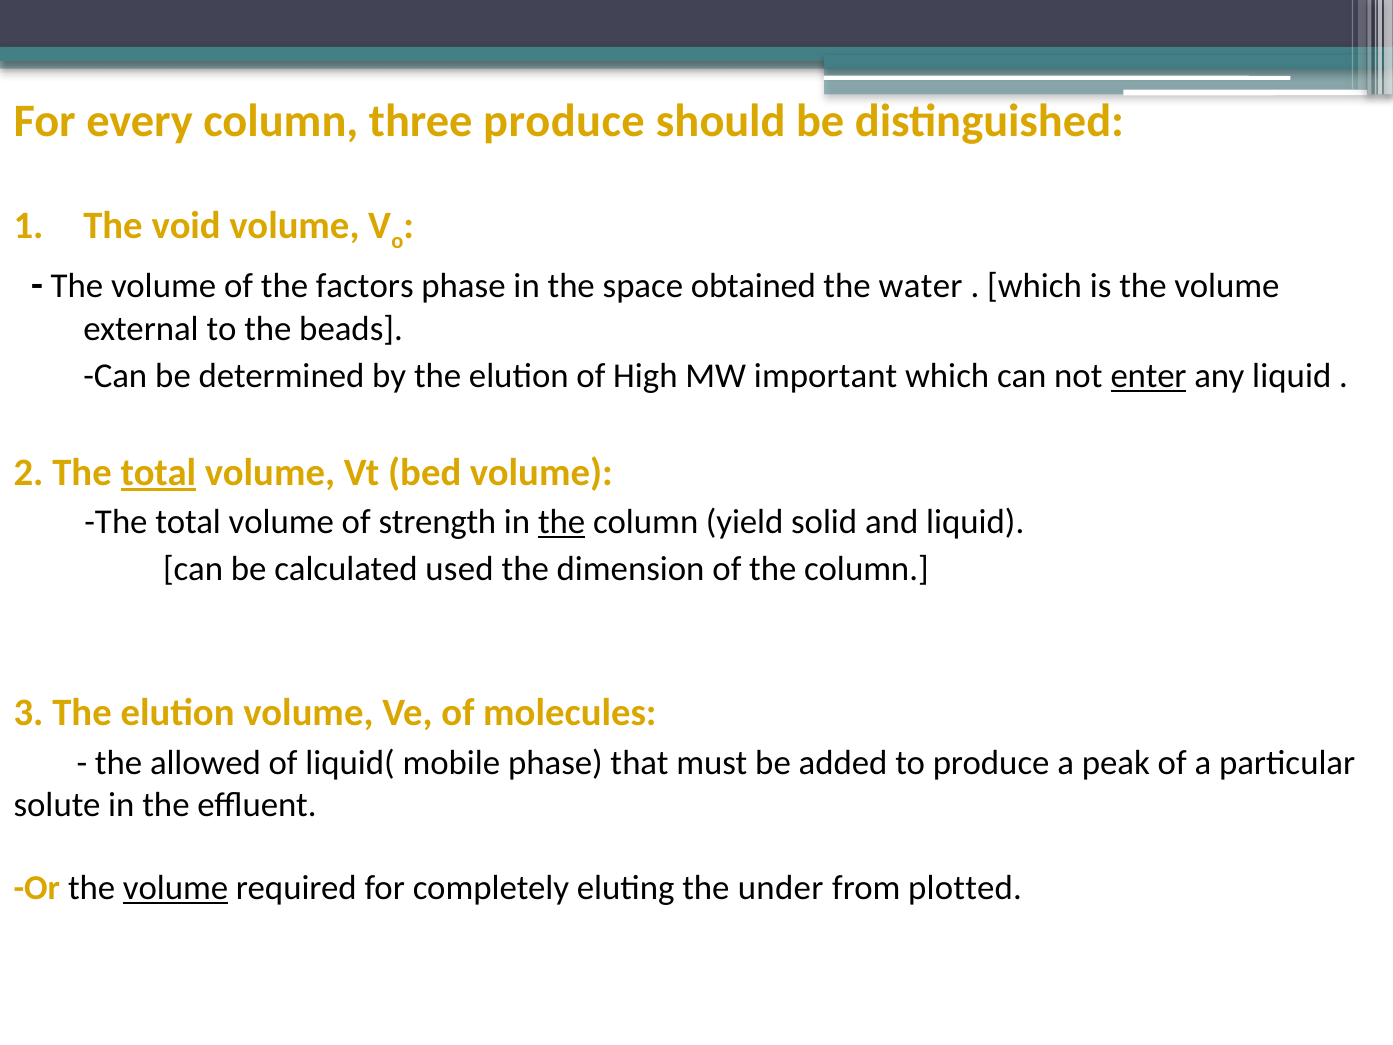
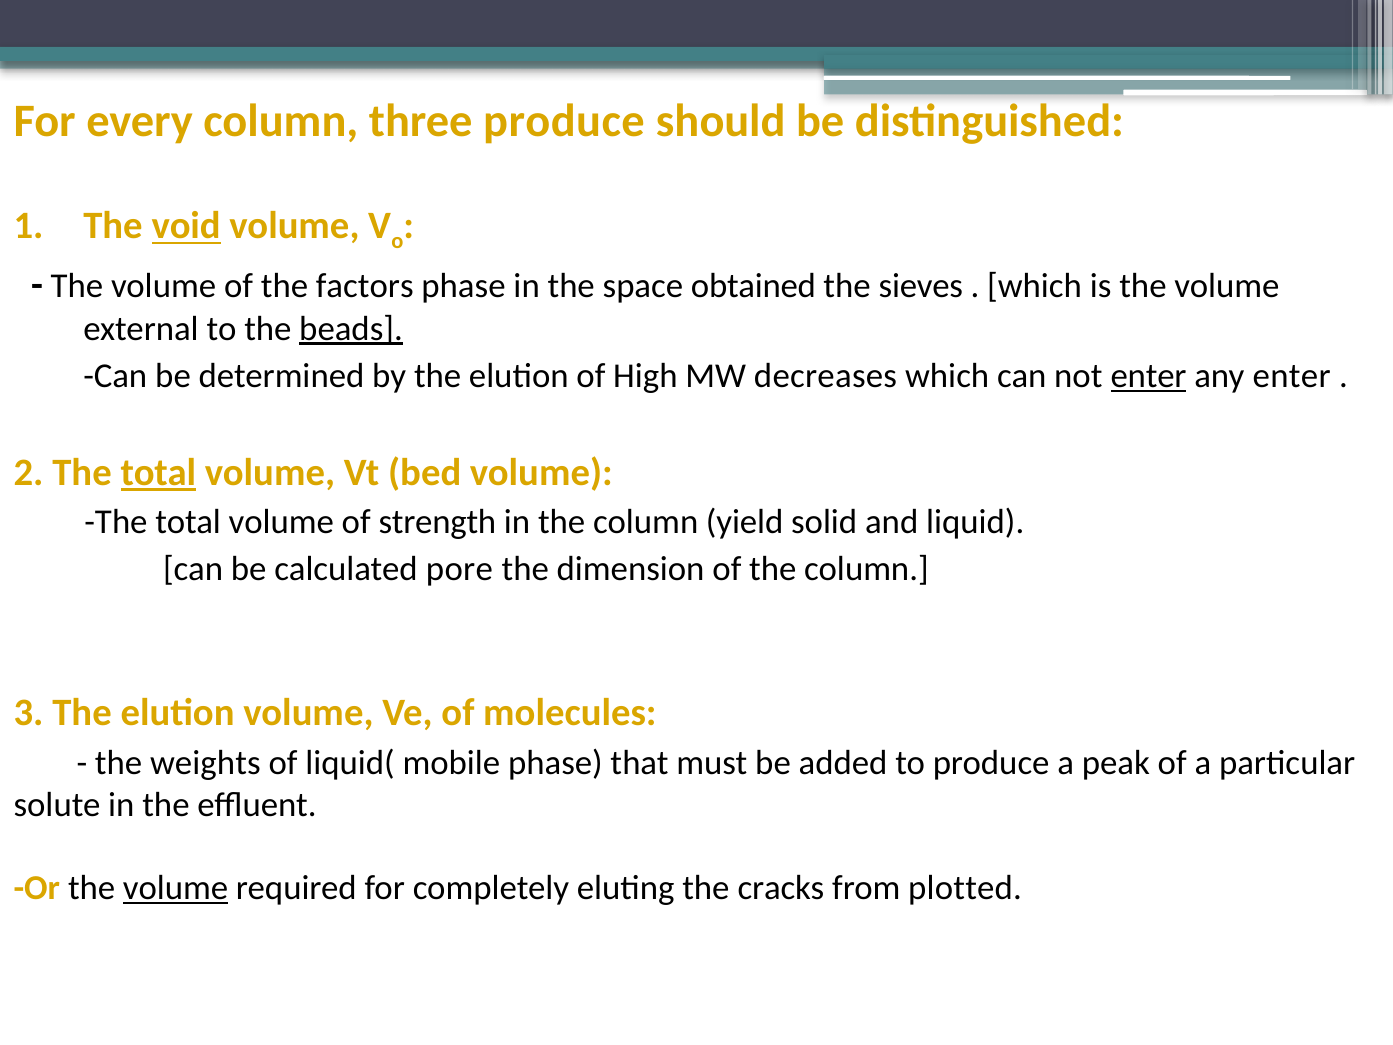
void underline: none -> present
water: water -> sieves
beads underline: none -> present
important: important -> decreases
any liquid: liquid -> enter
the at (562, 522) underline: present -> none
used: used -> pore
allowed: allowed -> weights
under: under -> cracks
